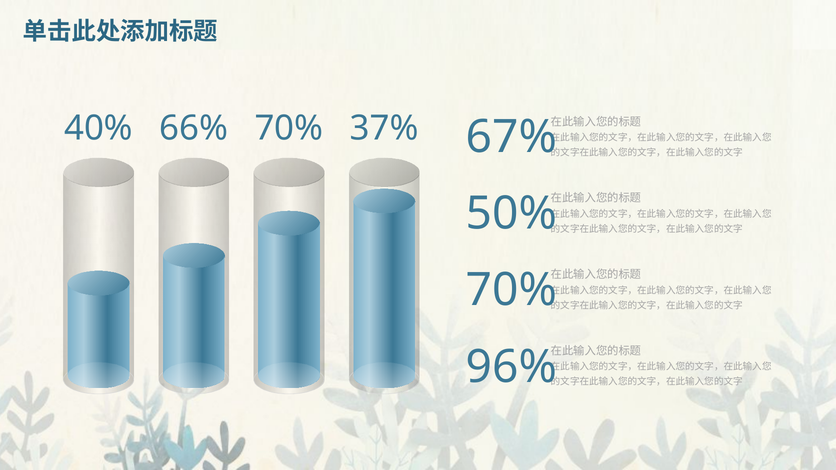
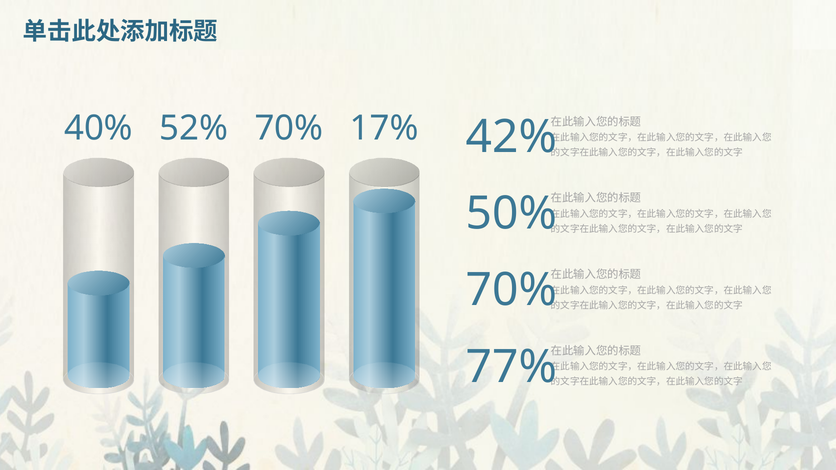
66%: 66% -> 52%
37%: 37% -> 17%
67%: 67% -> 42%
96%: 96% -> 77%
